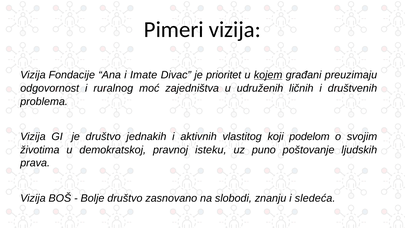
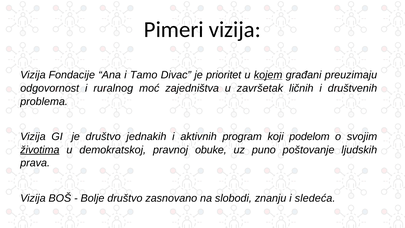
Imate: Imate -> Tamo
udruženih: udruženih -> završetak
vlastitog: vlastitog -> program
životima underline: none -> present
isteku: isteku -> obuke
